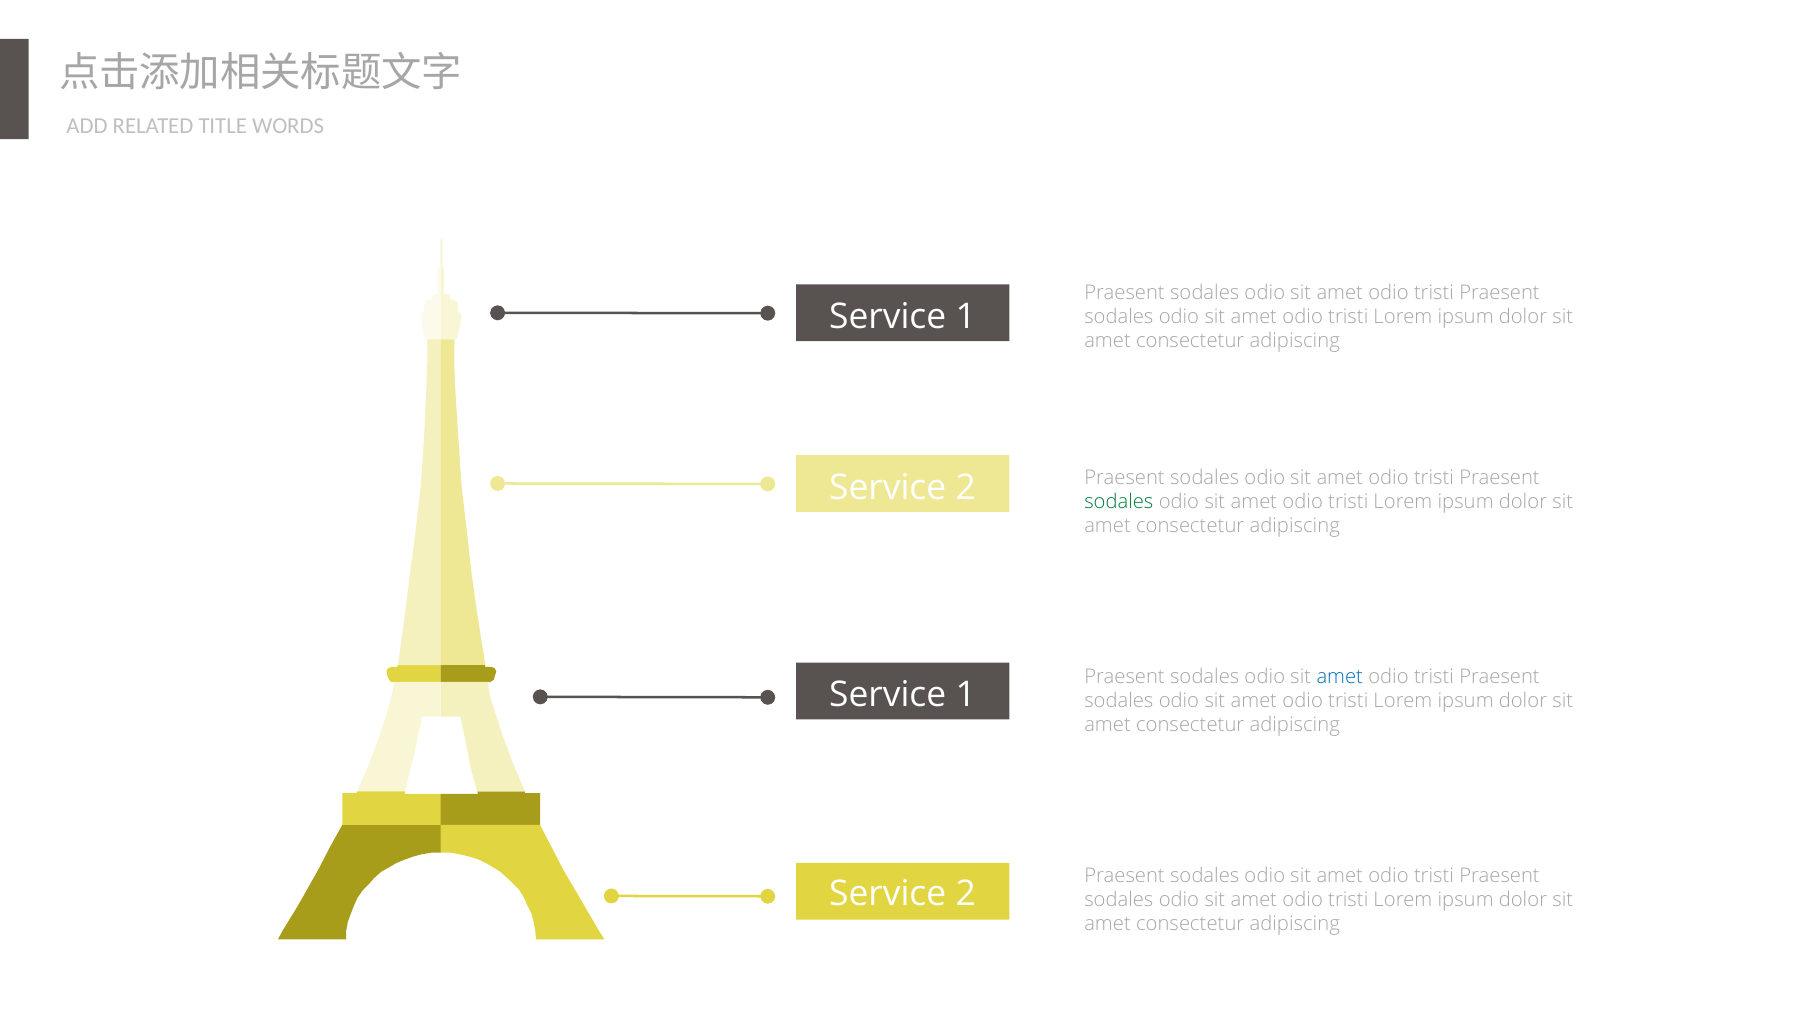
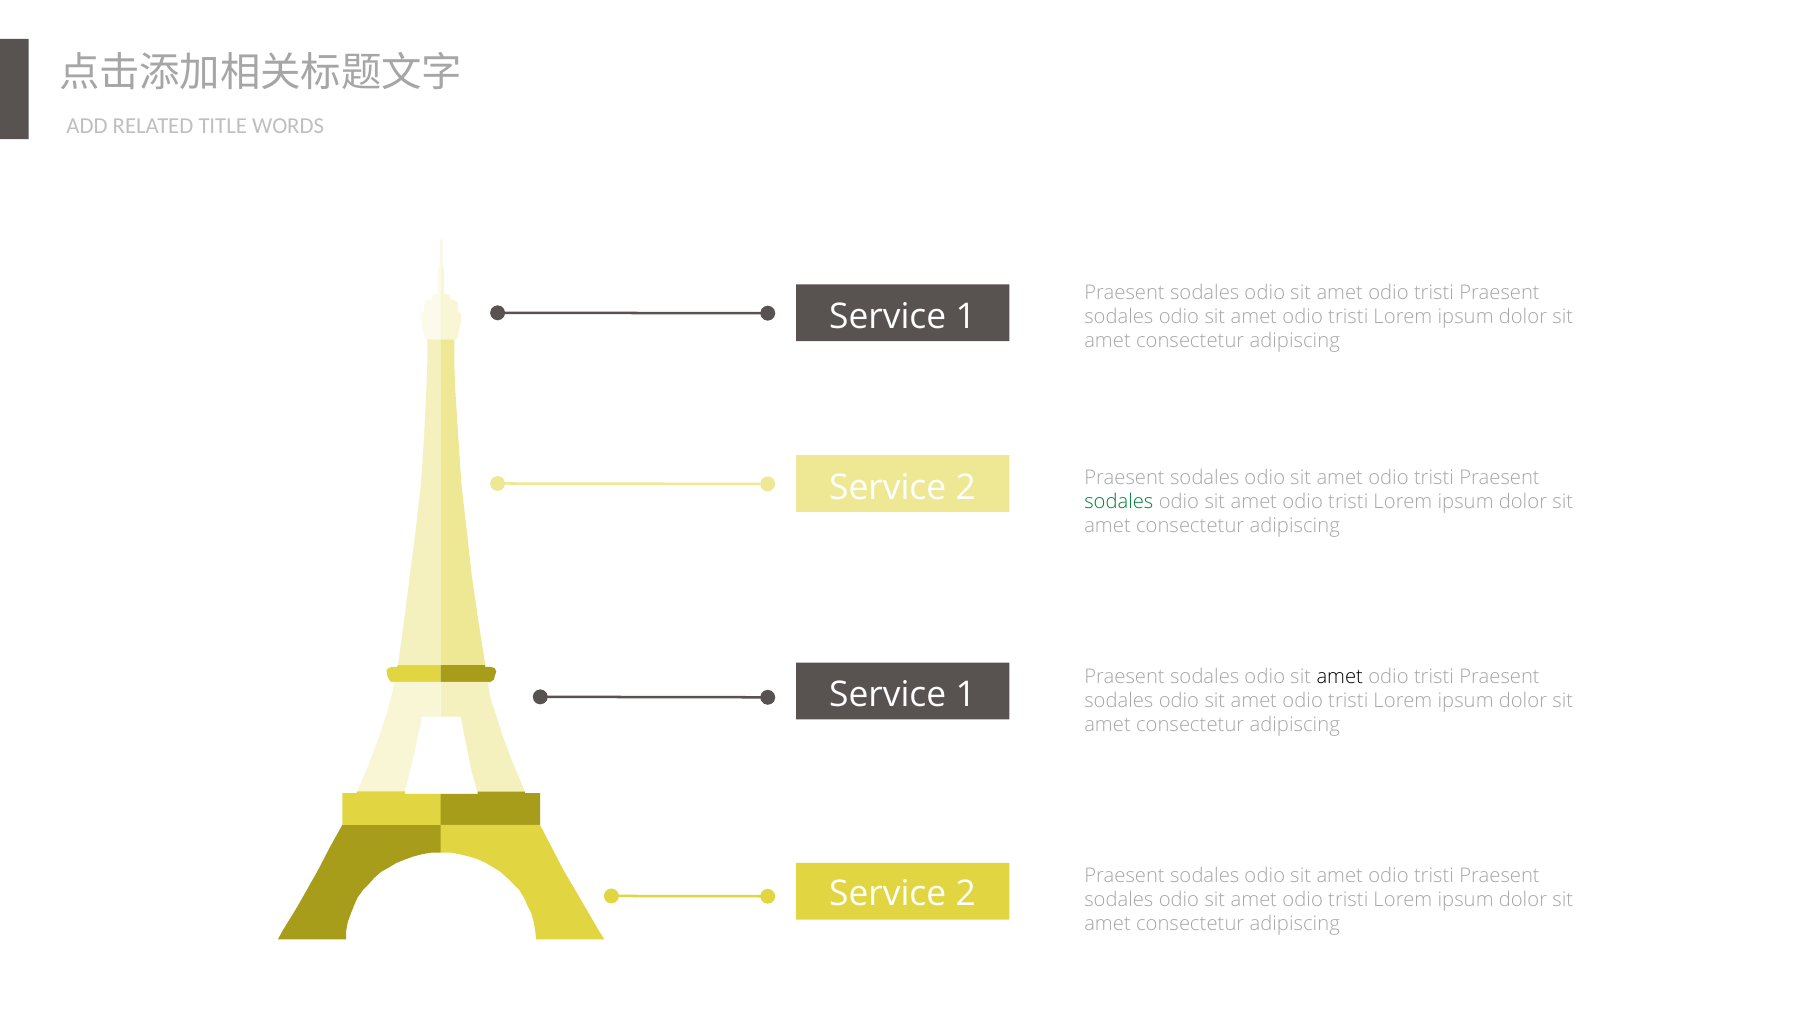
amet at (1340, 677) colour: blue -> black
